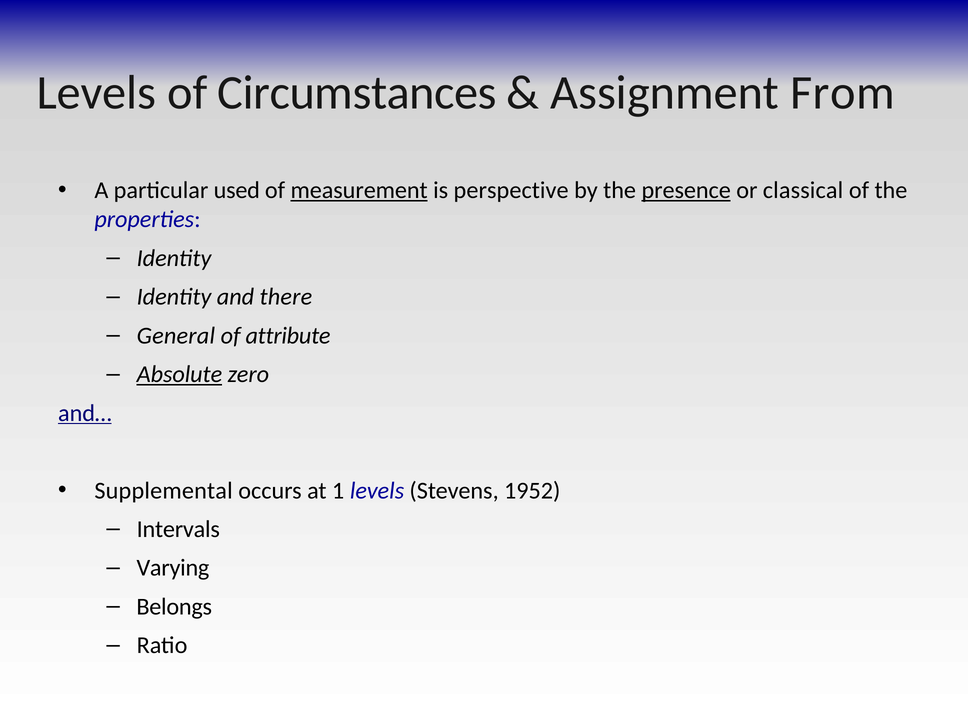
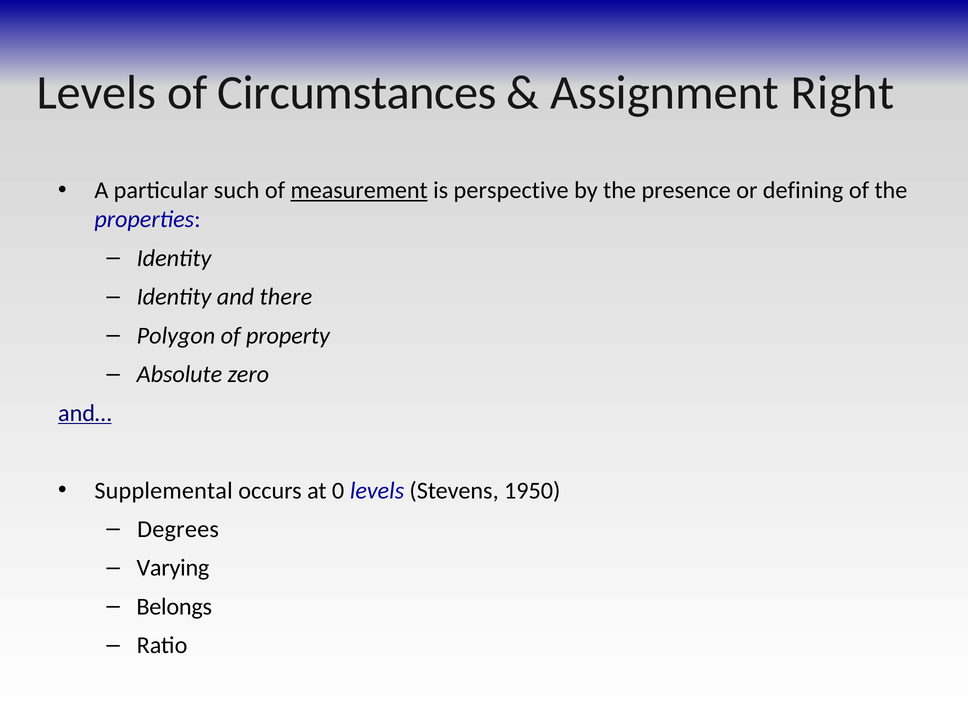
From: From -> Right
used: used -> such
presence underline: present -> none
classical: classical -> defining
General: General -> Polygon
attribute: attribute -> property
Absolute underline: present -> none
1: 1 -> 0
1952: 1952 -> 1950
Intervals: Intervals -> Degrees
